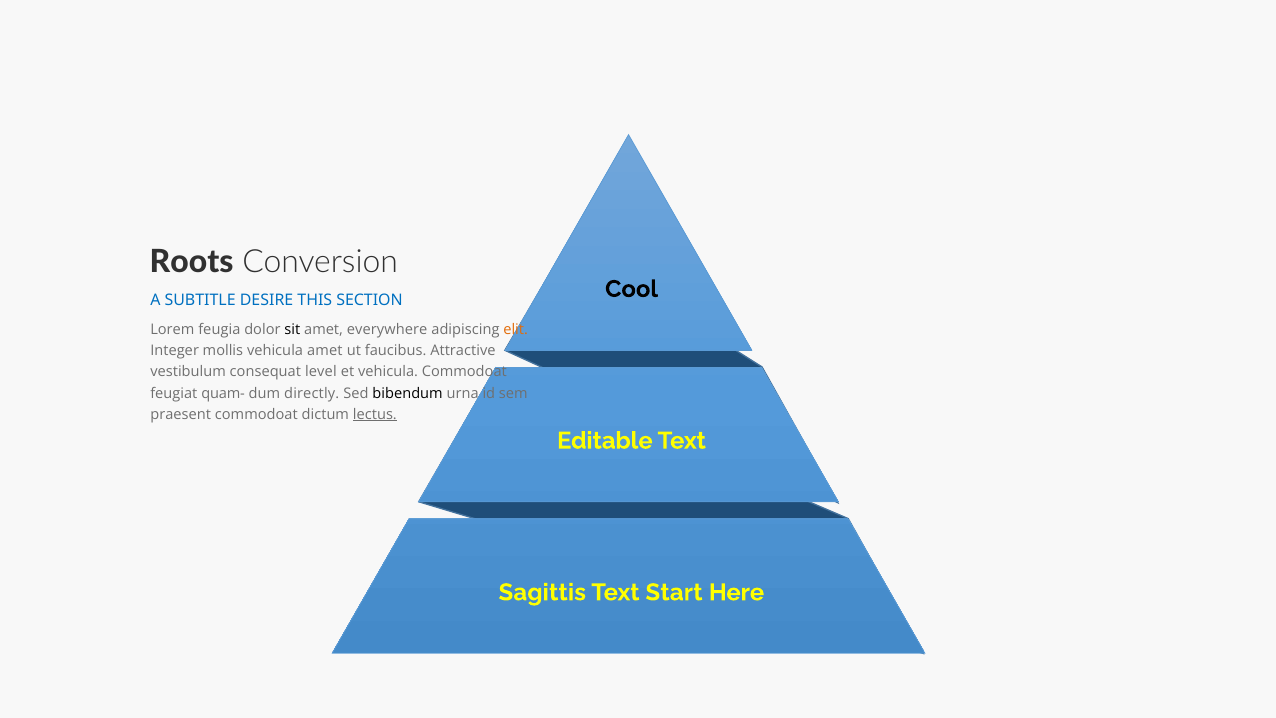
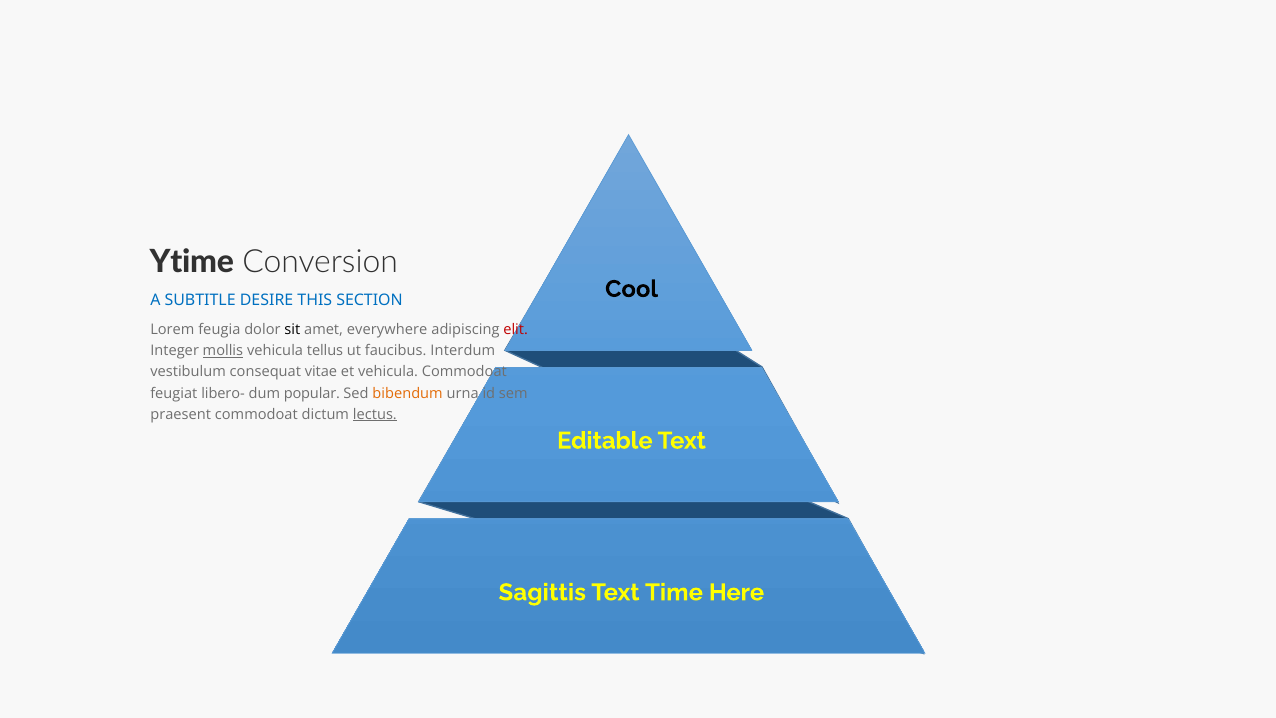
Roots: Roots -> Ytime
elit colour: orange -> red
mollis underline: none -> present
vehicula amet: amet -> tellus
Attractive: Attractive -> Interdum
level: level -> vitae
quam-: quam- -> libero-
directly: directly -> popular
bibendum colour: black -> orange
Start: Start -> Time
